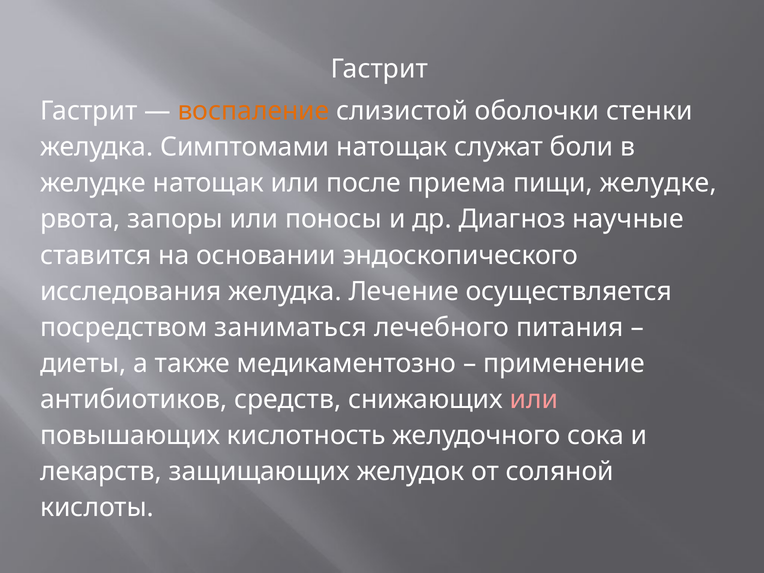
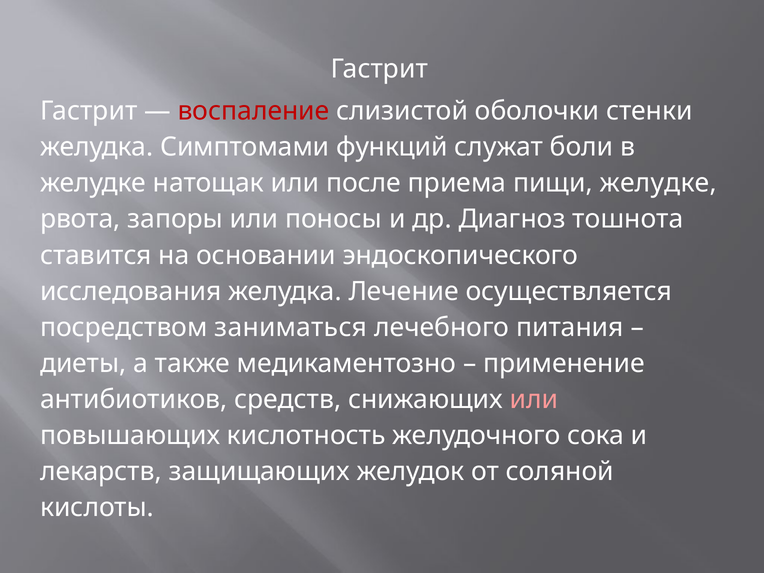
воспаление colour: orange -> red
Симптомами натощак: натощак -> функций
научные: научные -> тошнота
